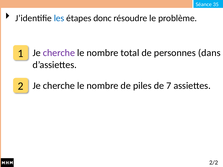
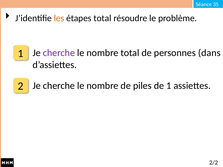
les colour: blue -> orange
étapes donc: donc -> total
de 7: 7 -> 1
